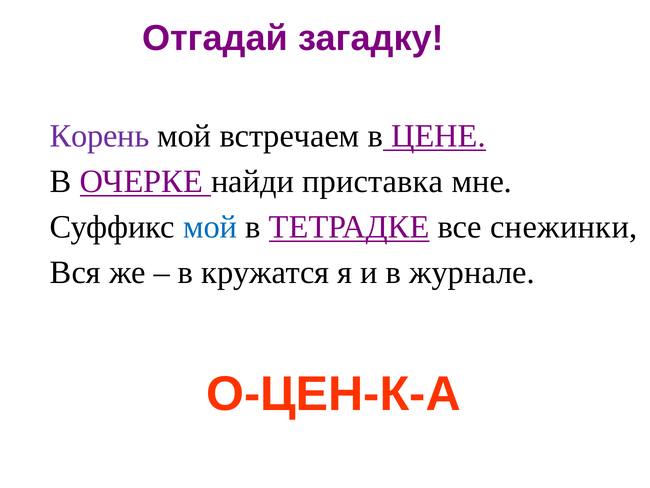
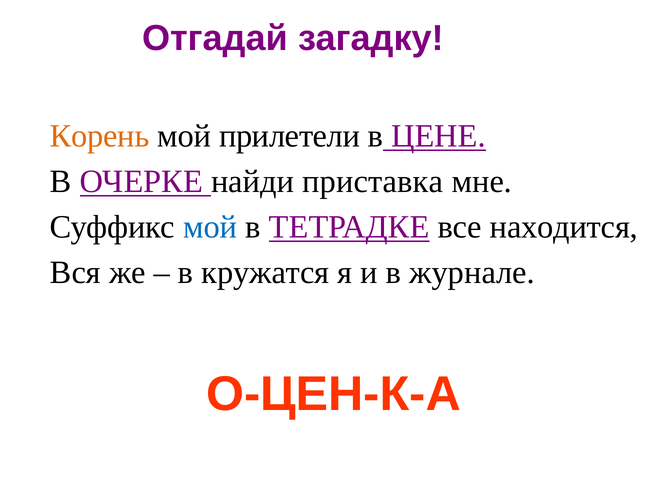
Корень colour: purple -> orange
встречаем: встречаем -> прилетели
снежинки: снежинки -> находится
